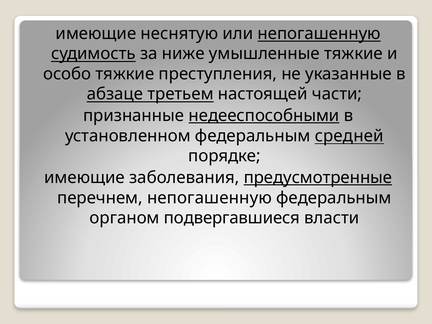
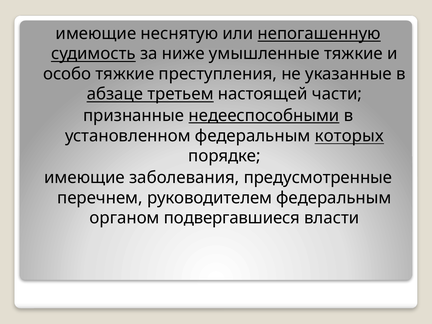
средней: средней -> которых
предусмотренные underline: present -> none
перечнем непогашенную: непогашенную -> руководителем
